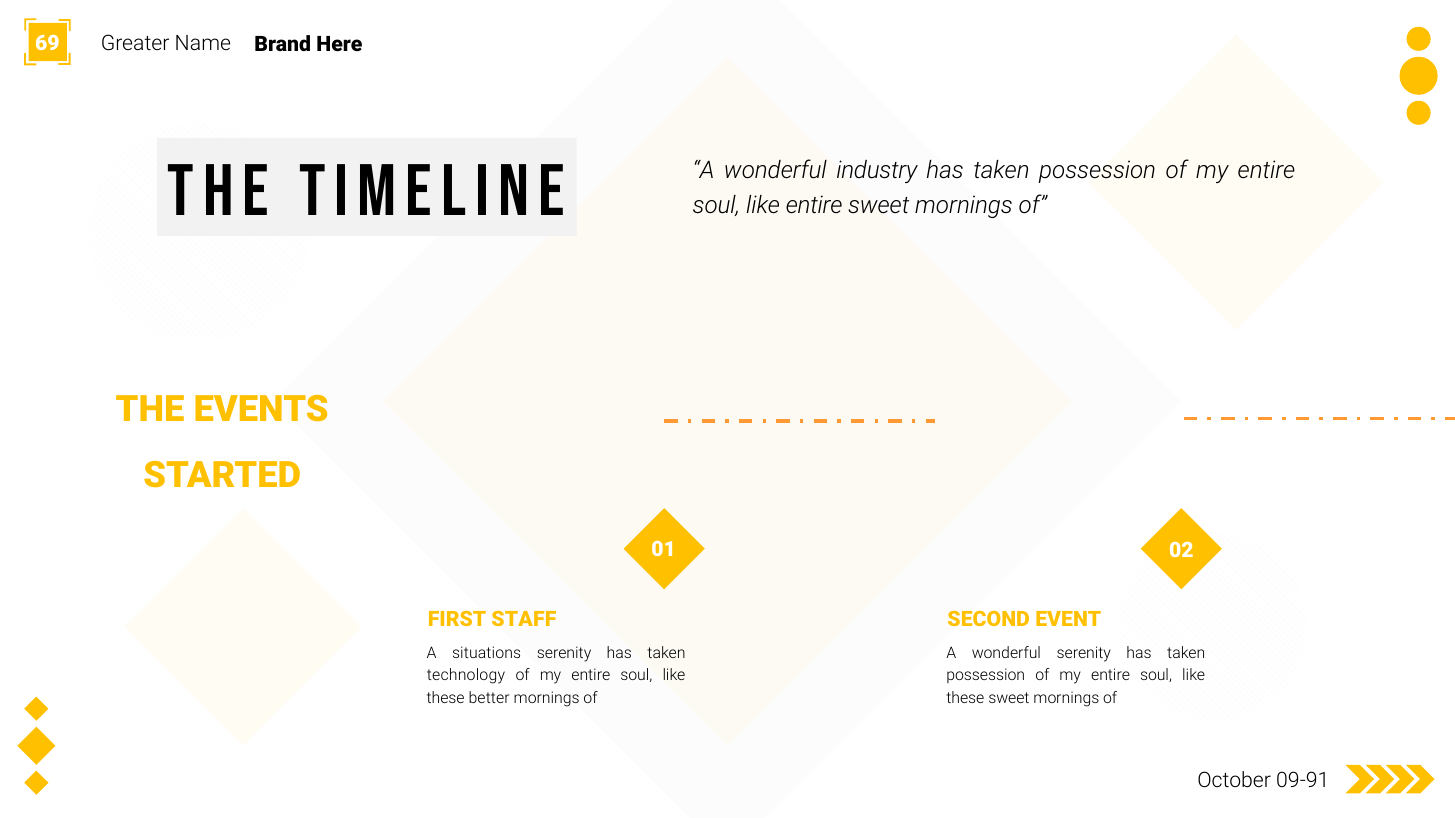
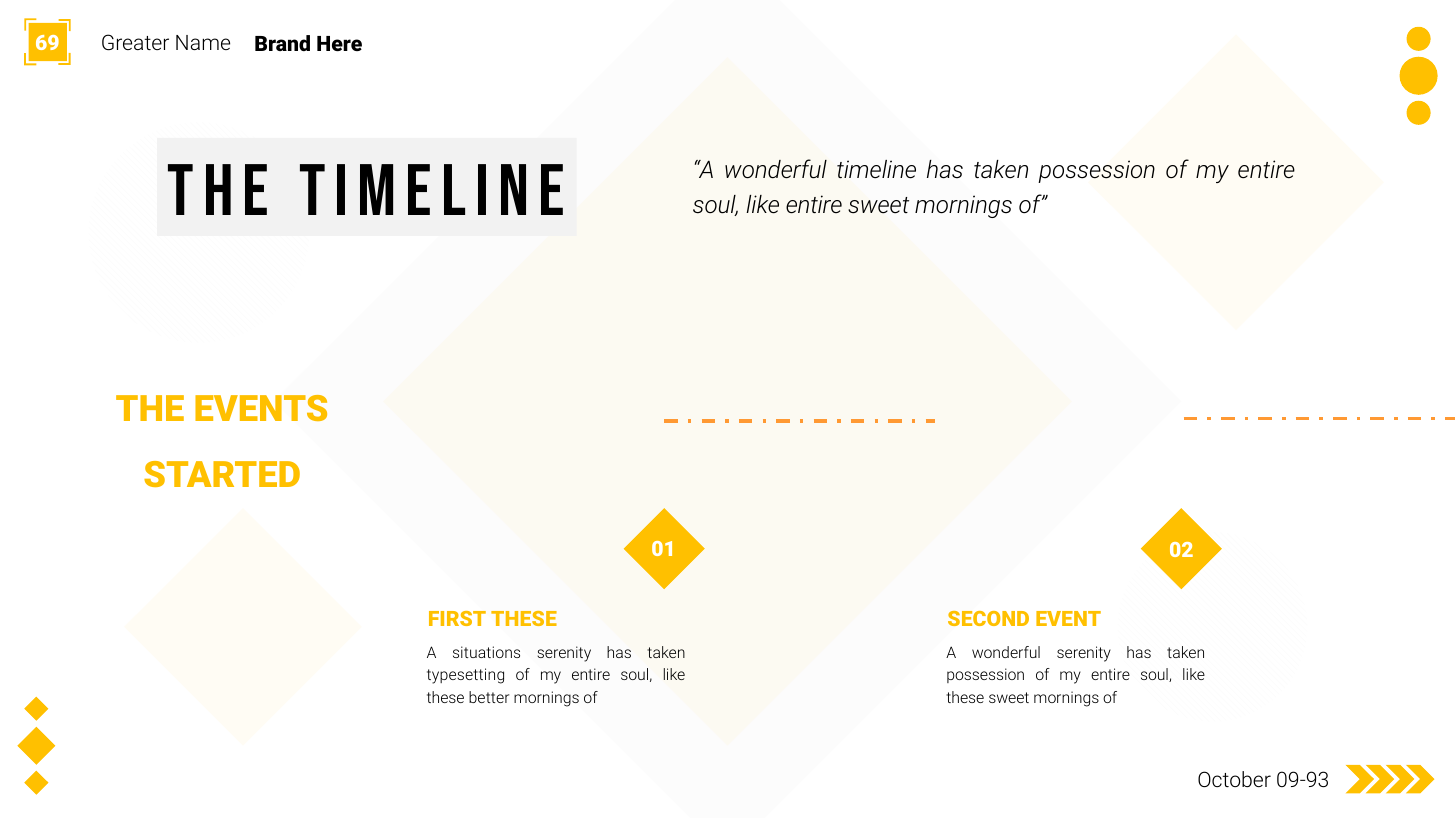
wonderful industry: industry -> timeline
FIRST STAFF: STAFF -> THESE
technology: technology -> typesetting
09-91: 09-91 -> 09-93
